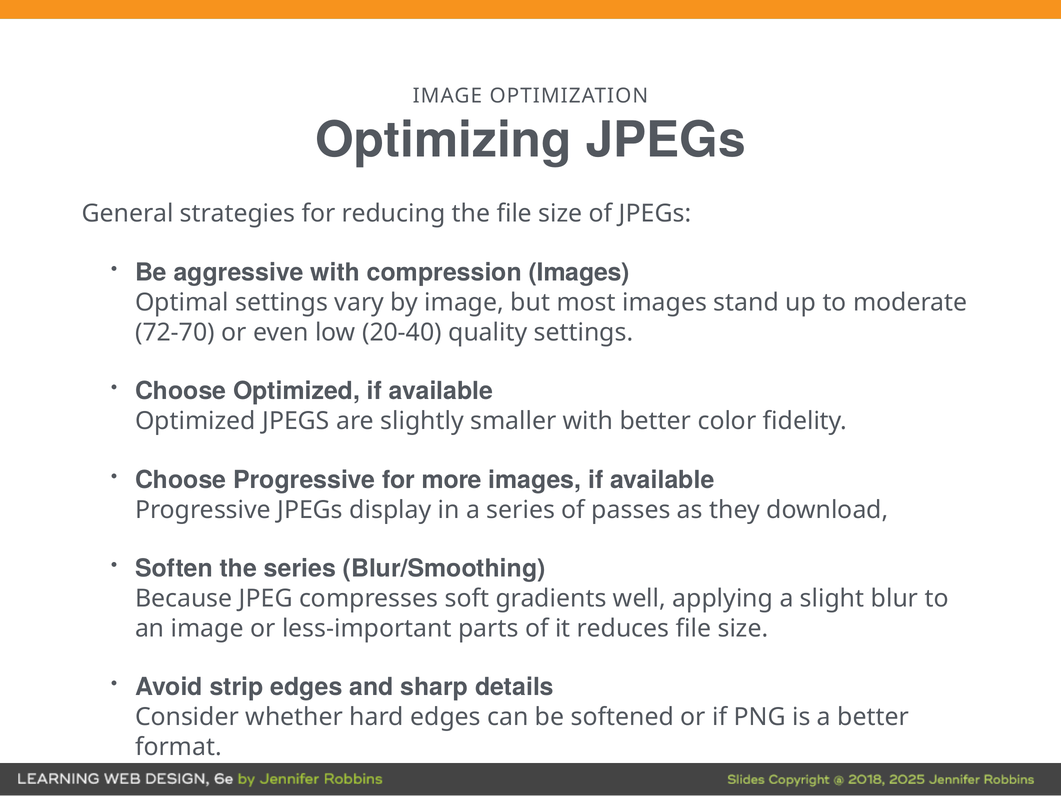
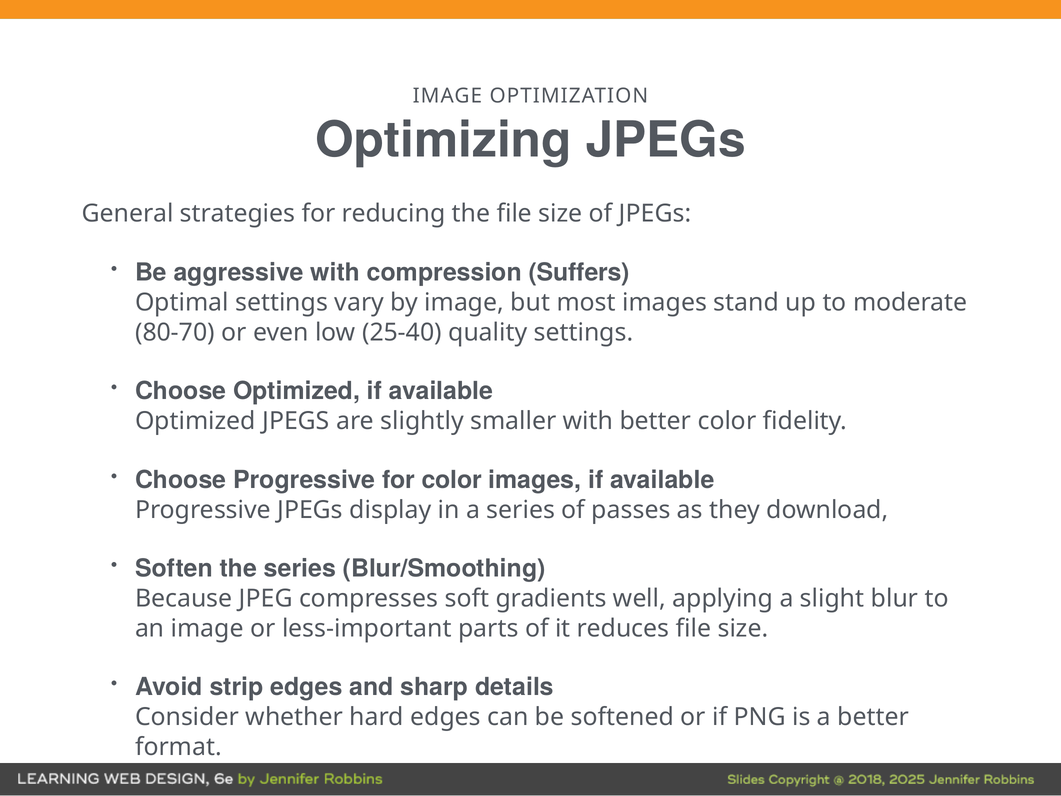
compression Images: Images -> Suffers
72-70: 72-70 -> 80-70
20-40: 20-40 -> 25-40
for more: more -> color
